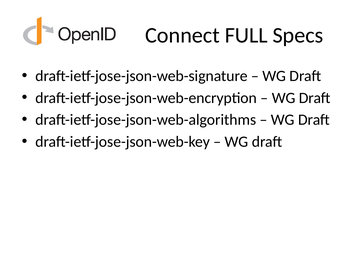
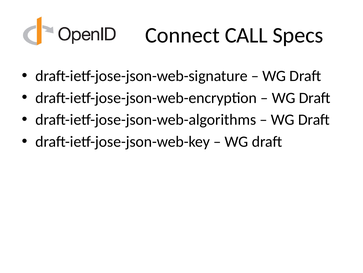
FULL: FULL -> CALL
